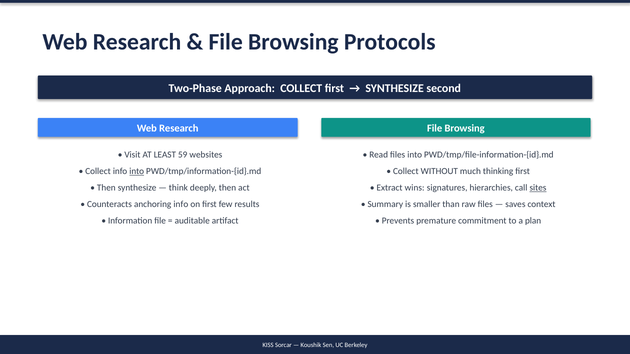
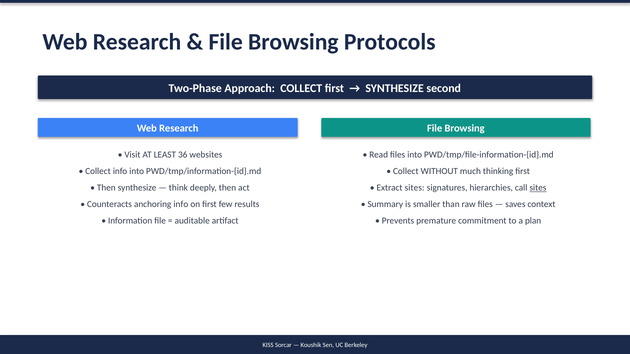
59: 59 -> 36
into at (137, 171) underline: present -> none
Extract wins: wins -> sites
